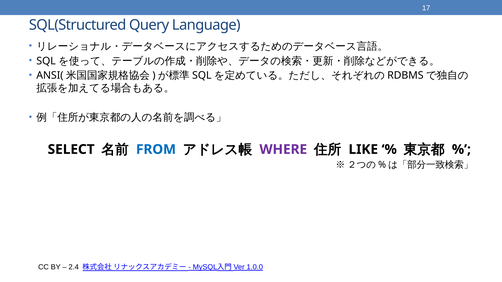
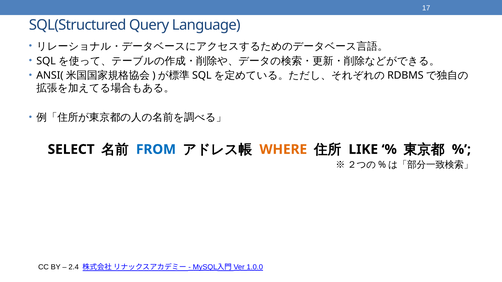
WHERE colour: purple -> orange
